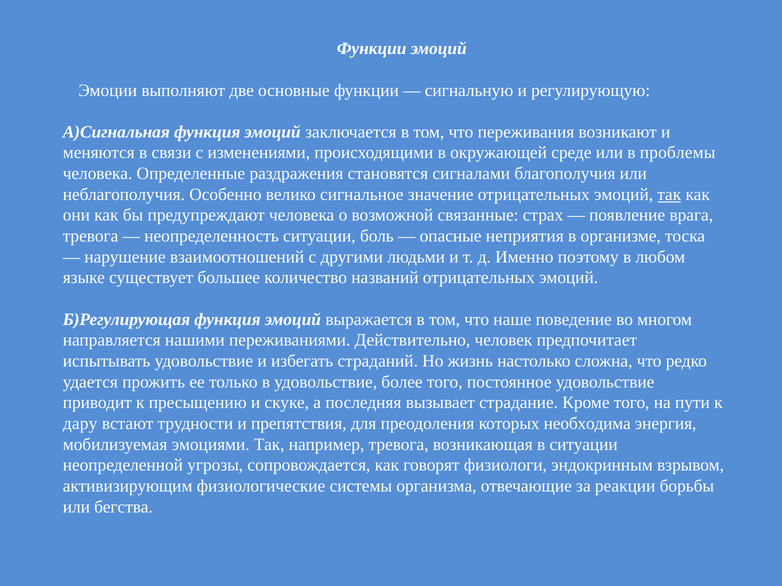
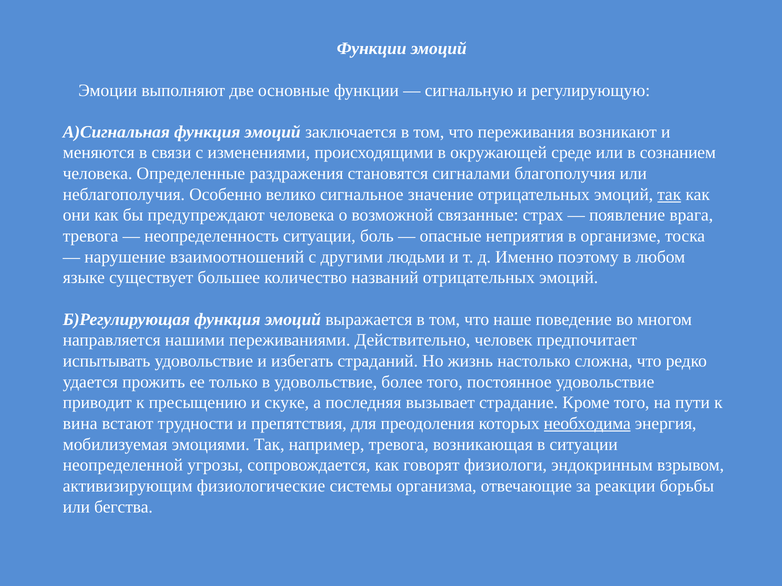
проблемы: проблемы -> сознанием
дару: дару -> вина
необходима underline: none -> present
